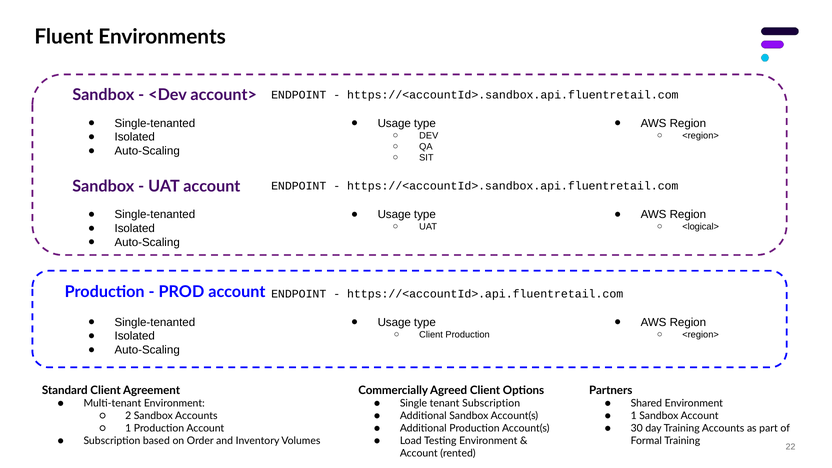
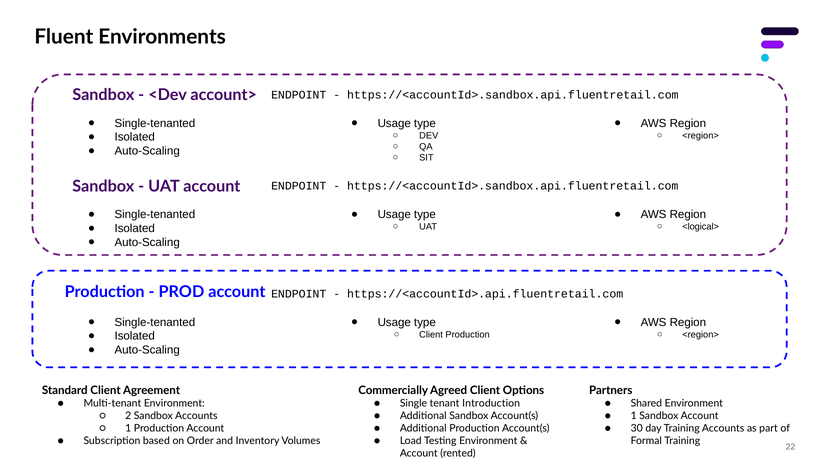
tenant Subscription: Subscription -> Introduction
